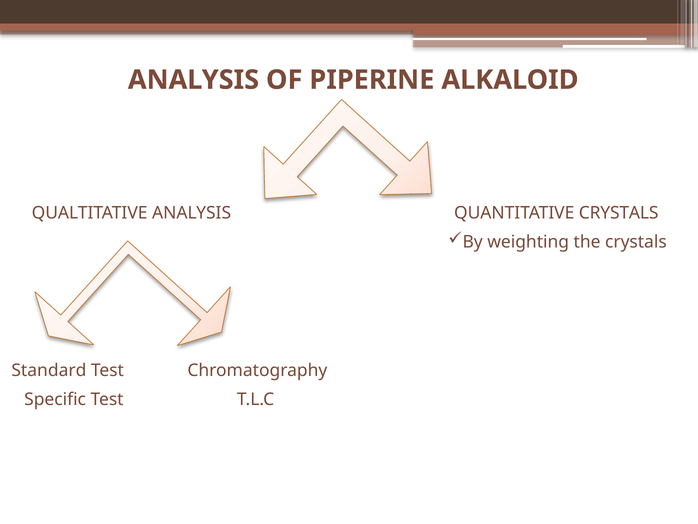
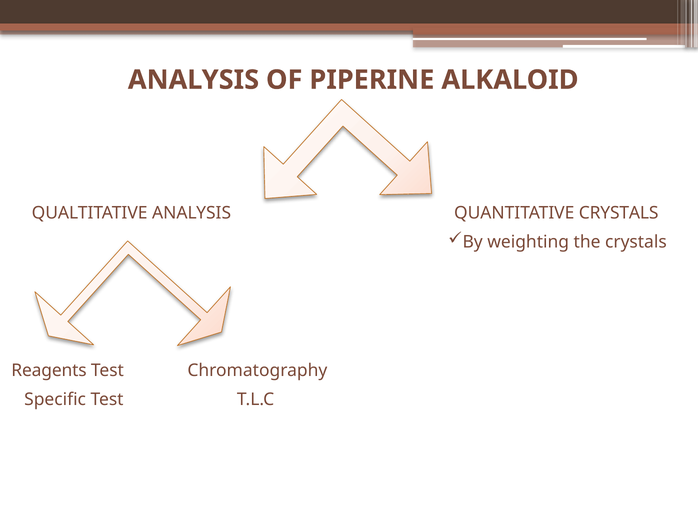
Standard: Standard -> Reagents
